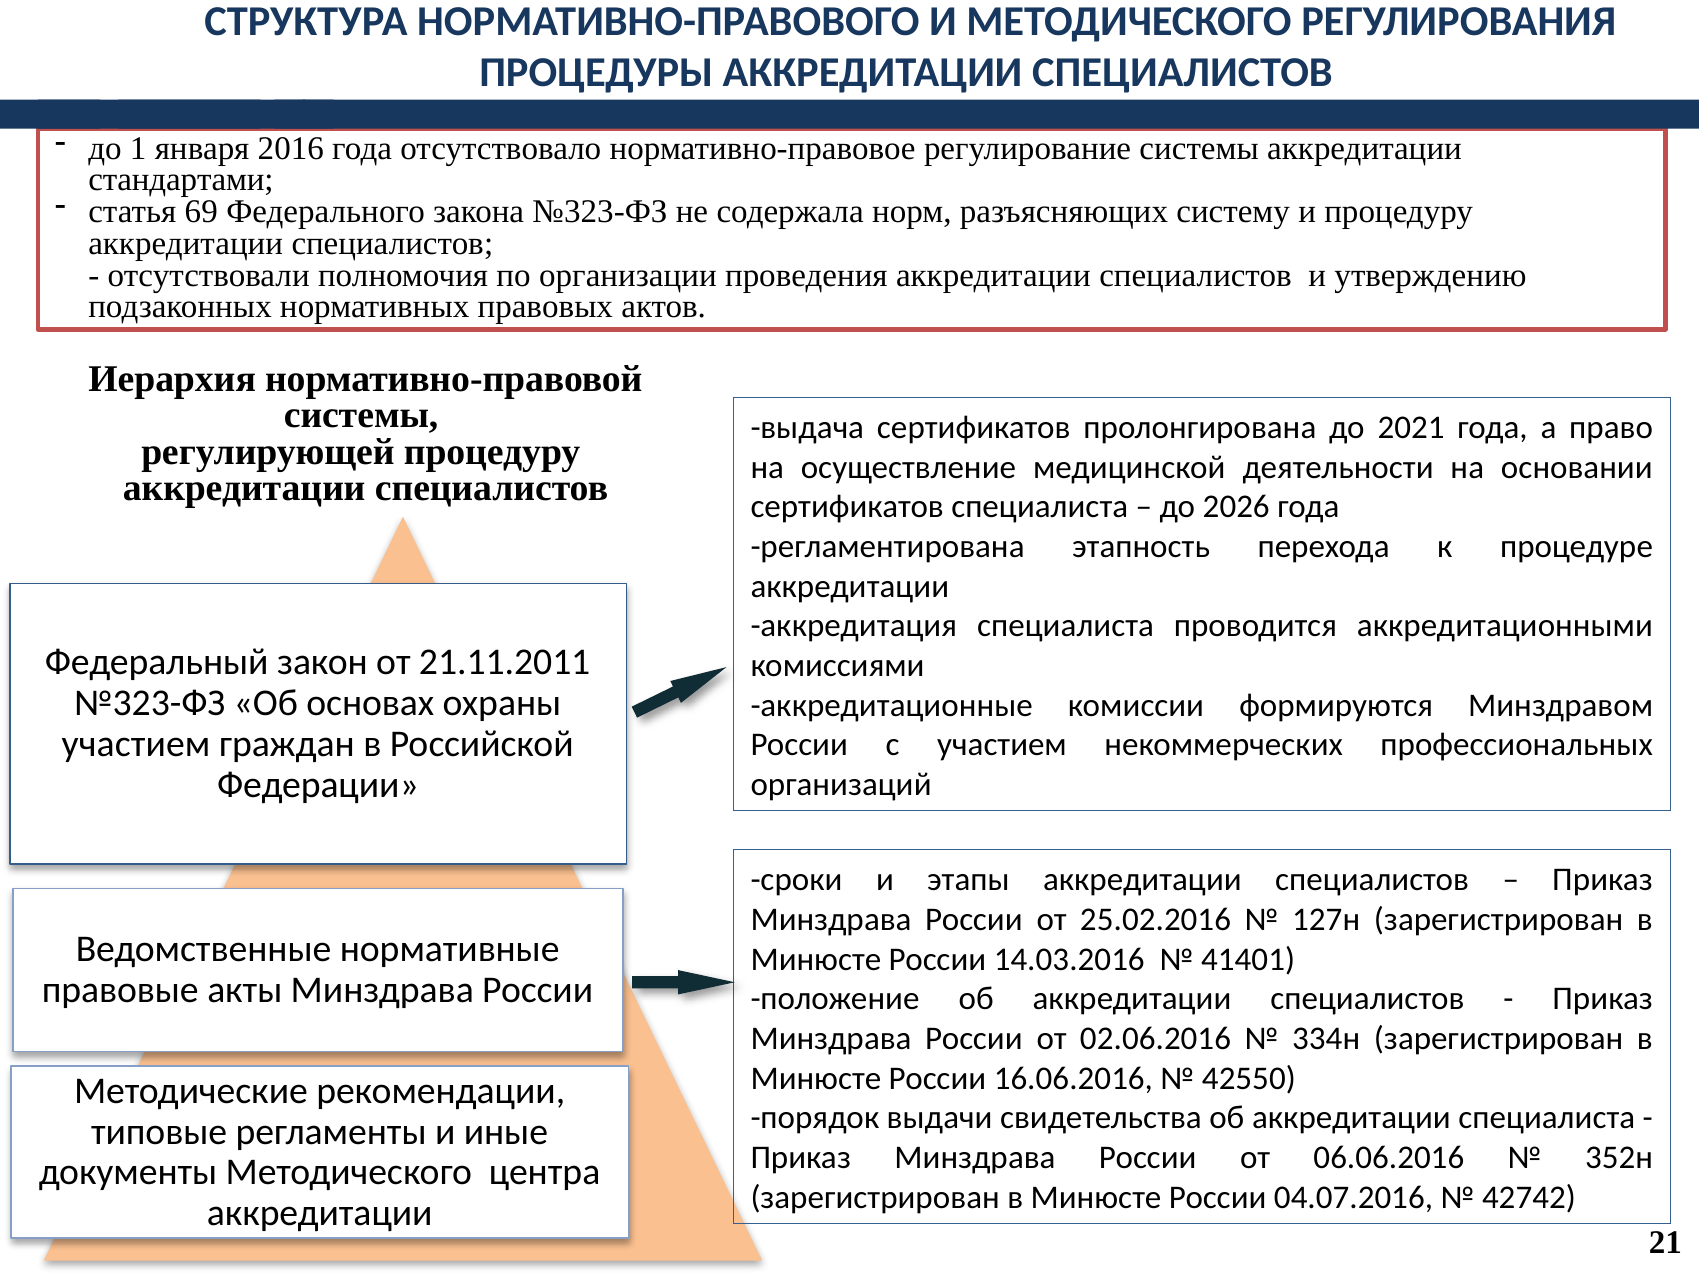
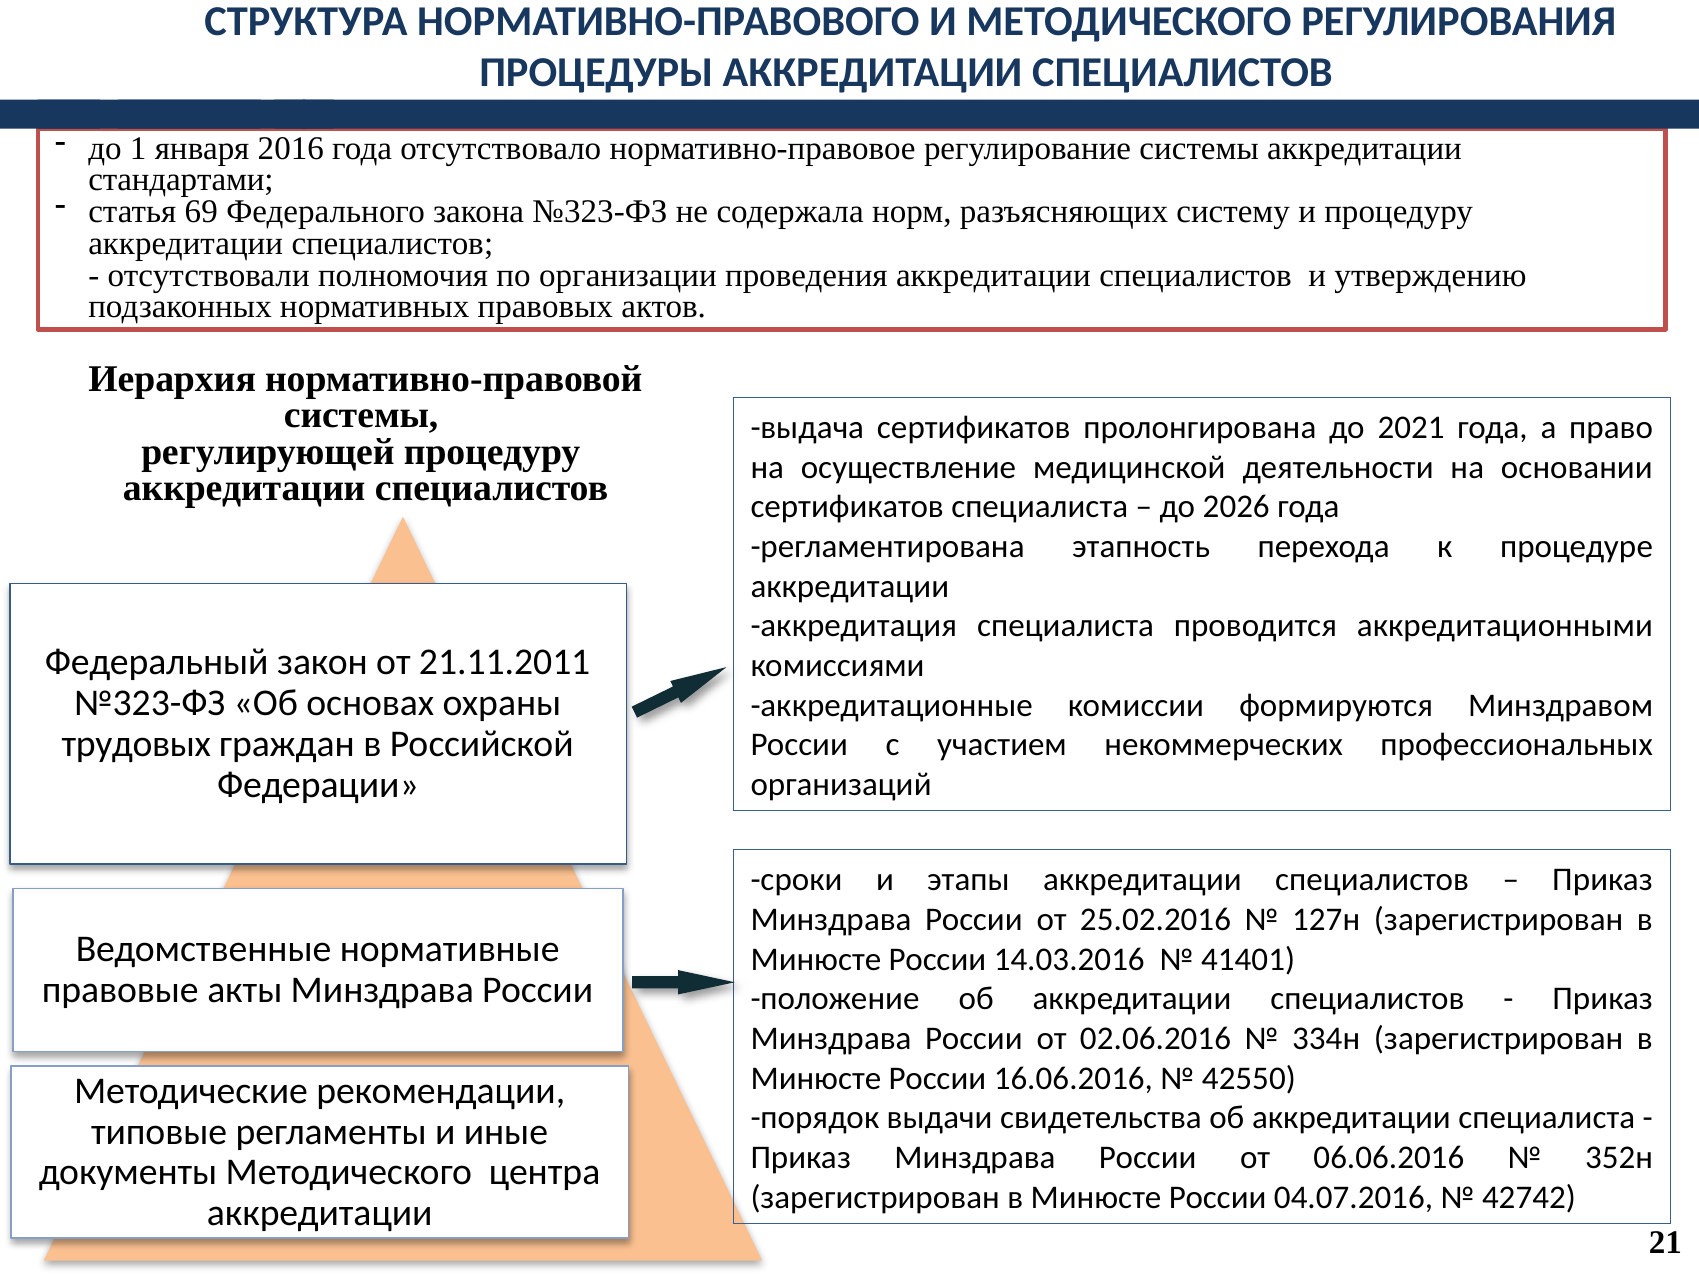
участием at (136, 744): участием -> трудовых
